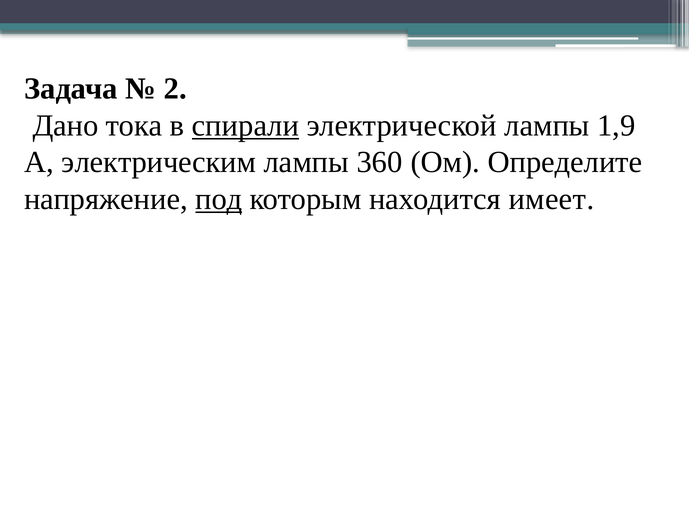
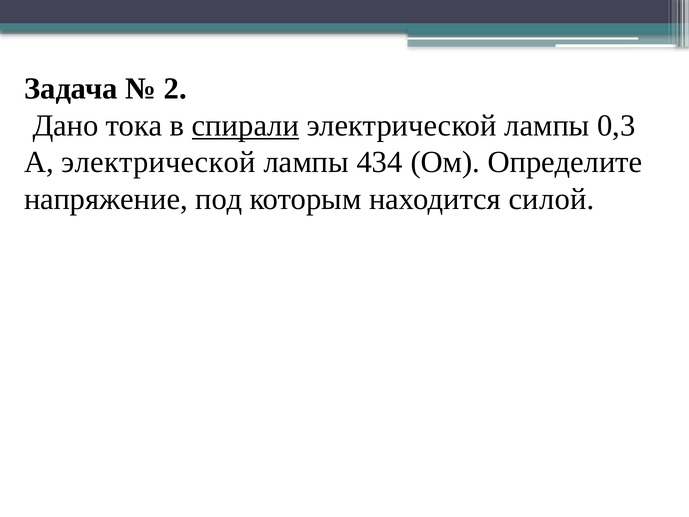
1,9: 1,9 -> 0,3
А электрическим: электрическим -> электрической
360: 360 -> 434
под underline: present -> none
имеет: имеет -> силой
